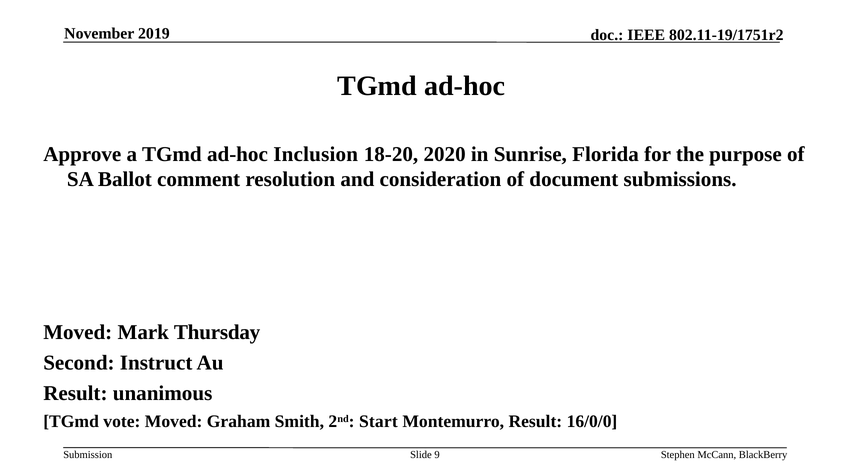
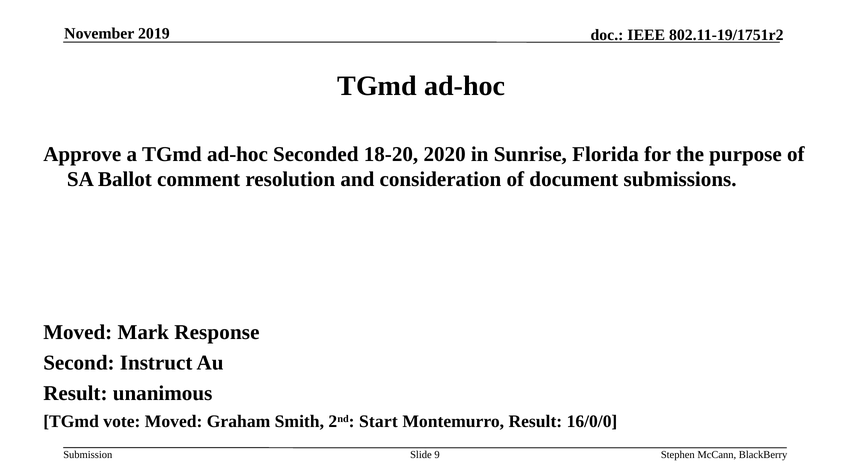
Inclusion: Inclusion -> Seconded
Thursday: Thursday -> Response
